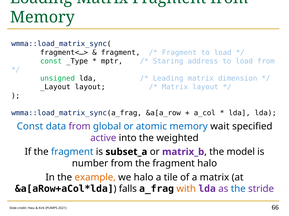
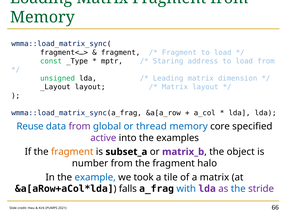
Const at (30, 127): Const -> Reuse
atomic: atomic -> thread
wait: wait -> core
weighted: weighted -> examples
fragment at (72, 152) colour: blue -> orange
model: model -> object
example colour: orange -> blue
we halo: halo -> took
with colour: orange -> blue
